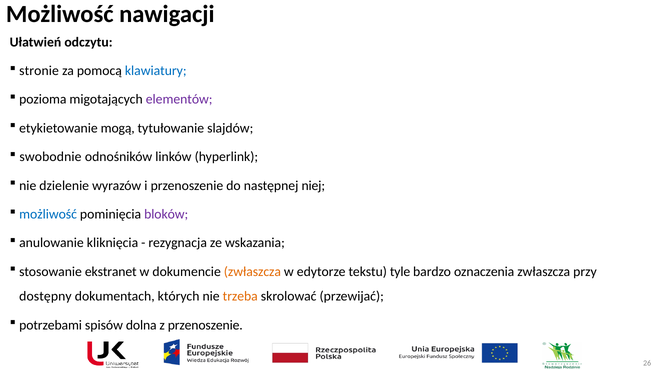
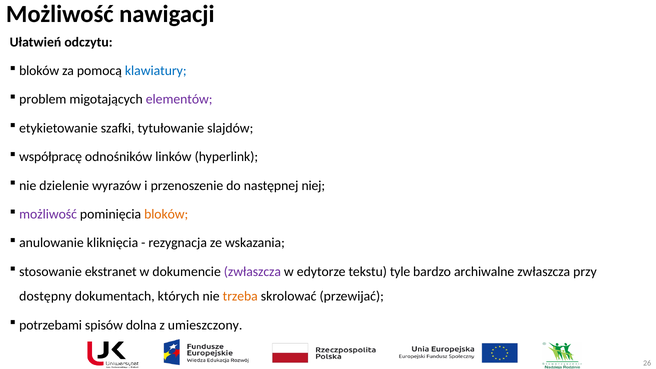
stronie at (39, 71): stronie -> bloków
pozioma: pozioma -> problem
mogą: mogą -> szafki
swobodnie: swobodnie -> współpracę
możliwość at (48, 214) colour: blue -> purple
bloków at (166, 214) colour: purple -> orange
zwłaszcza at (252, 272) colour: orange -> purple
oznaczenia: oznaczenia -> archiwalne
z przenoszenie: przenoszenie -> umieszczony
